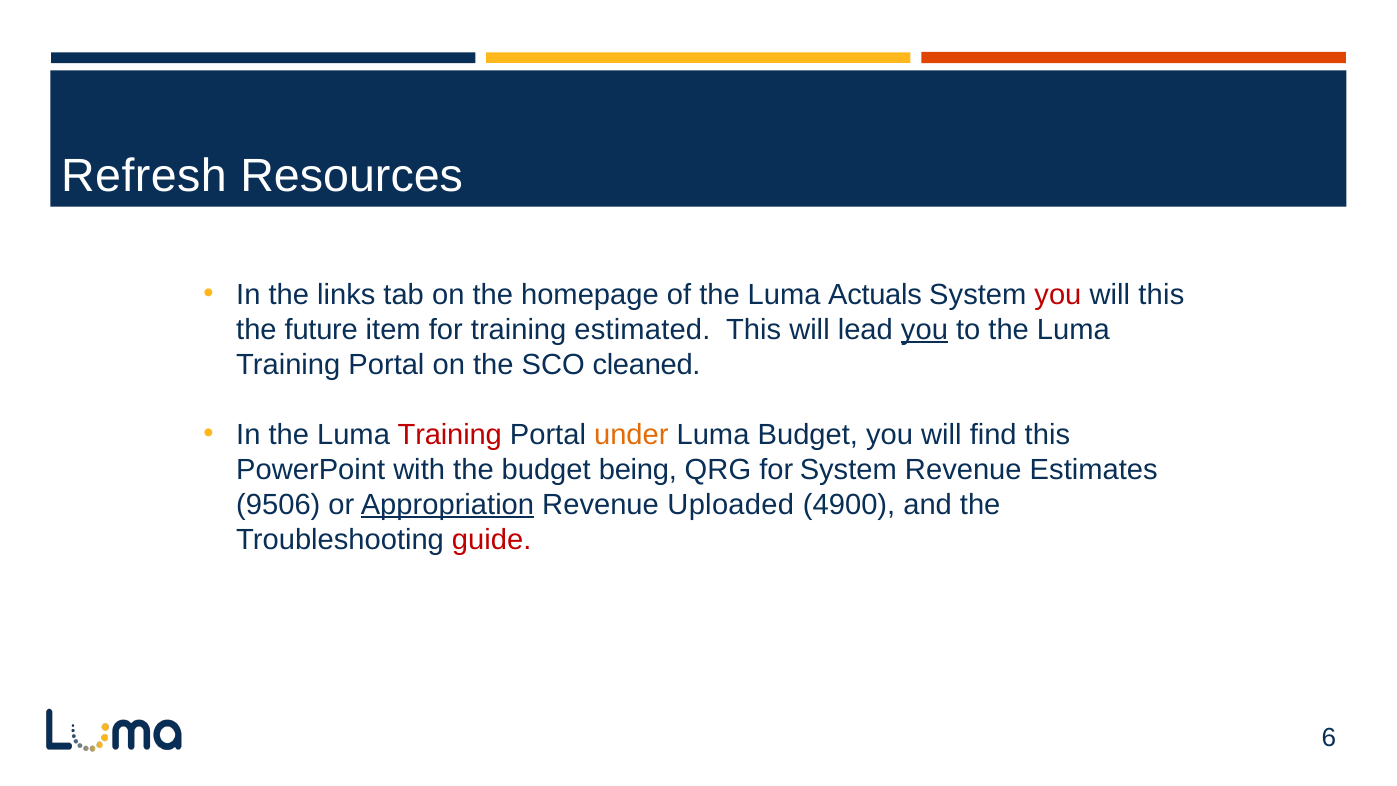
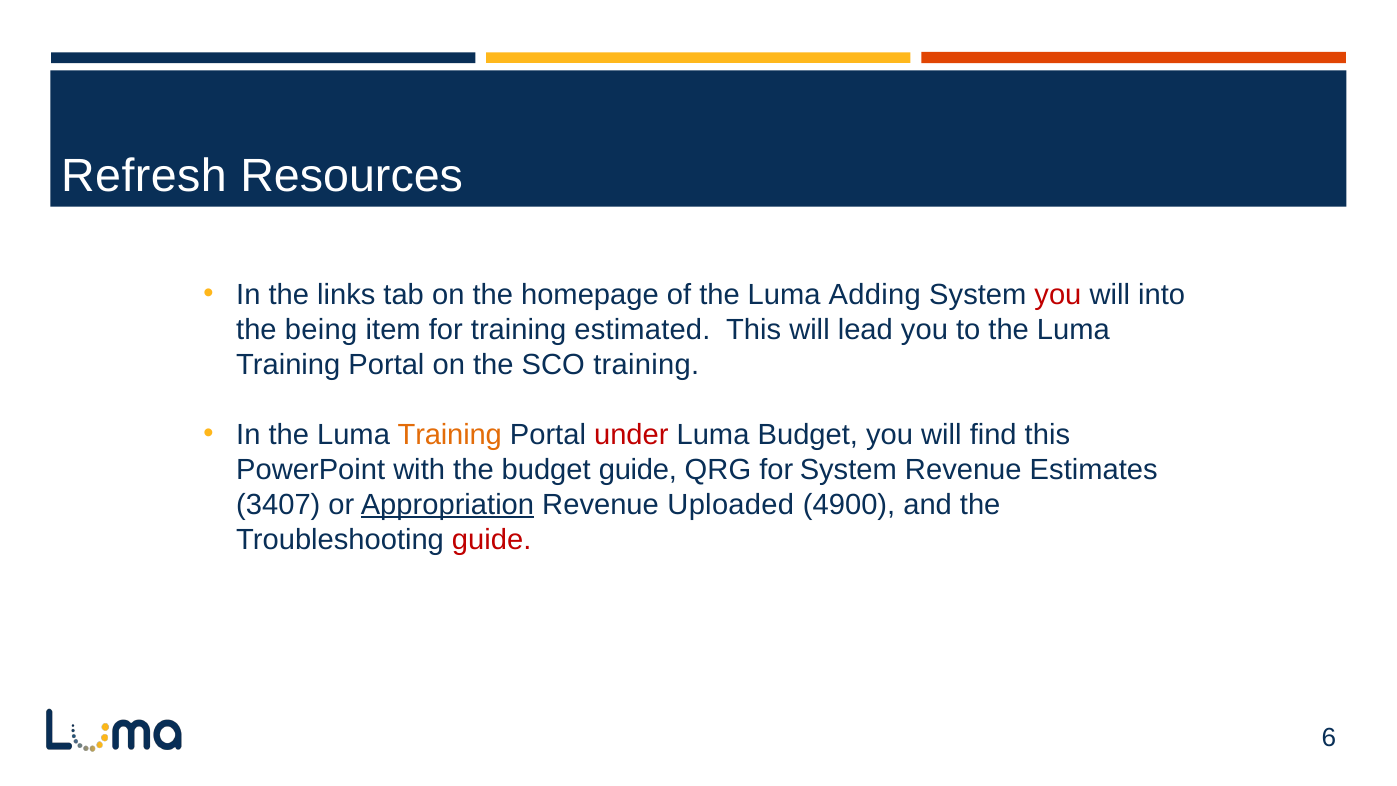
Actuals: Actuals -> Adding
will this: this -> into
future: future -> being
you at (924, 330) underline: present -> none
SCO cleaned: cleaned -> training
Training at (450, 434) colour: red -> orange
under colour: orange -> red
budget being: being -> guide
9506: 9506 -> 3407
